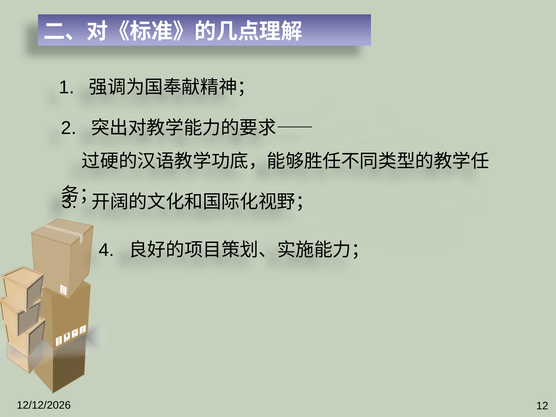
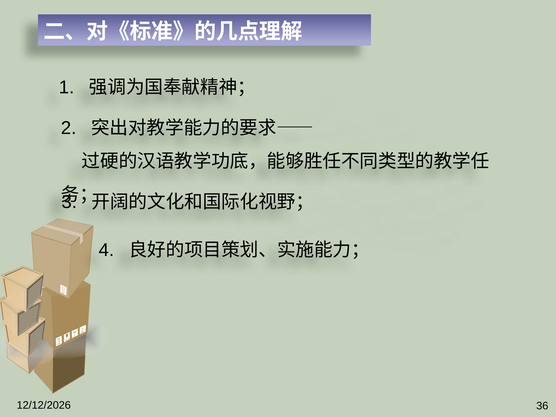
12: 12 -> 36
